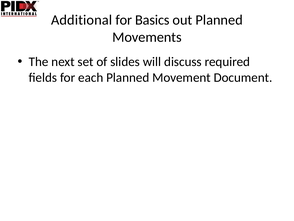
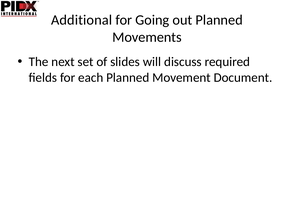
Basics: Basics -> Going
